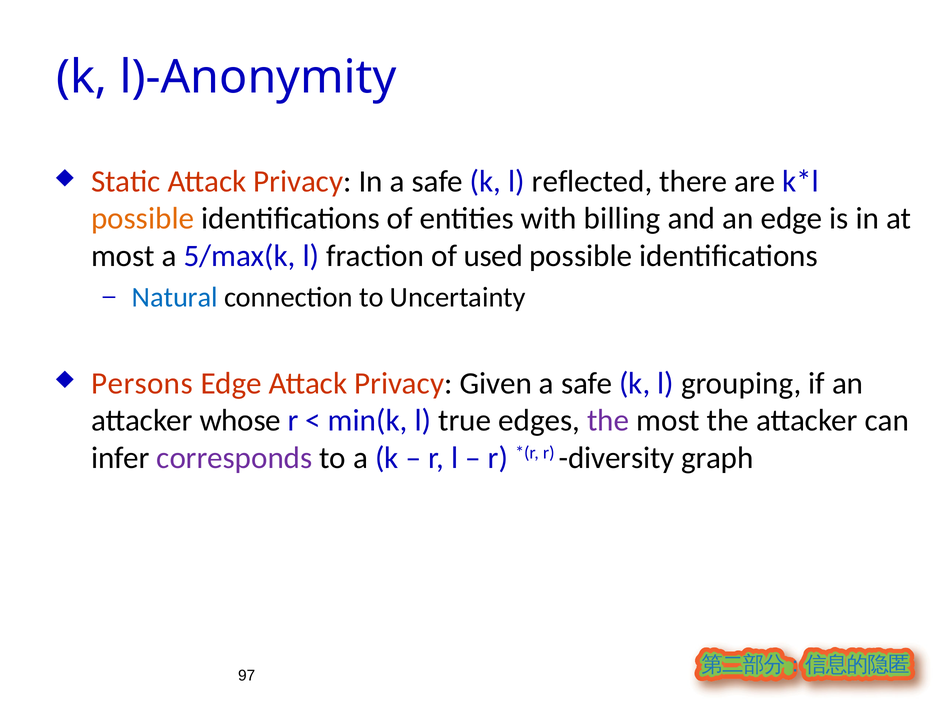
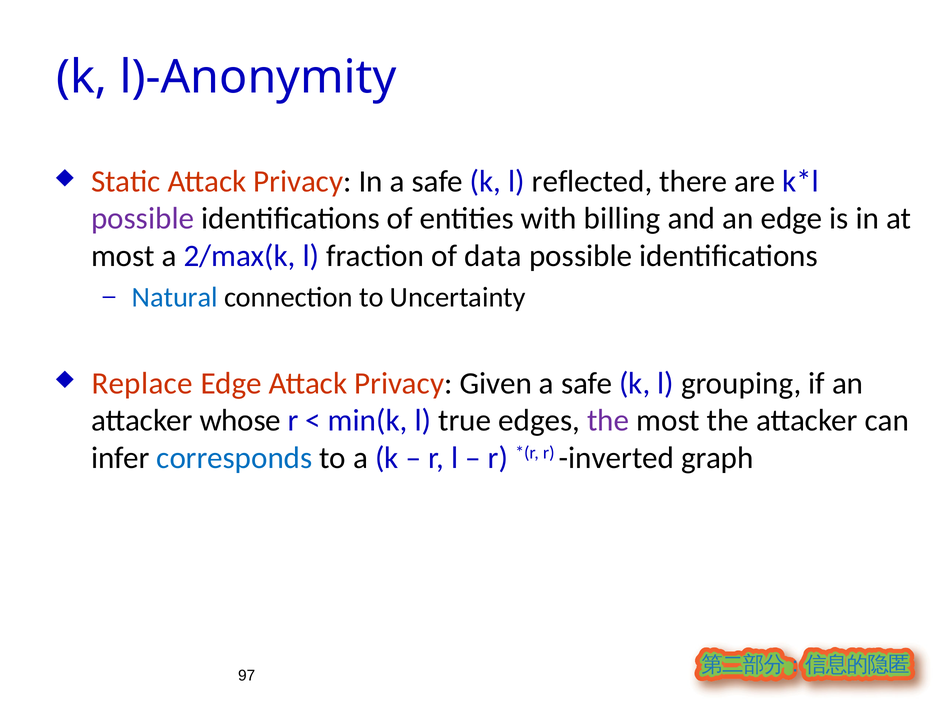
possible at (143, 219) colour: orange -> purple
5/max(k: 5/max(k -> 2/max(k
used: used -> data
Persons: Persons -> Replace
corresponds colour: purple -> blue
diversity: diversity -> inverted
